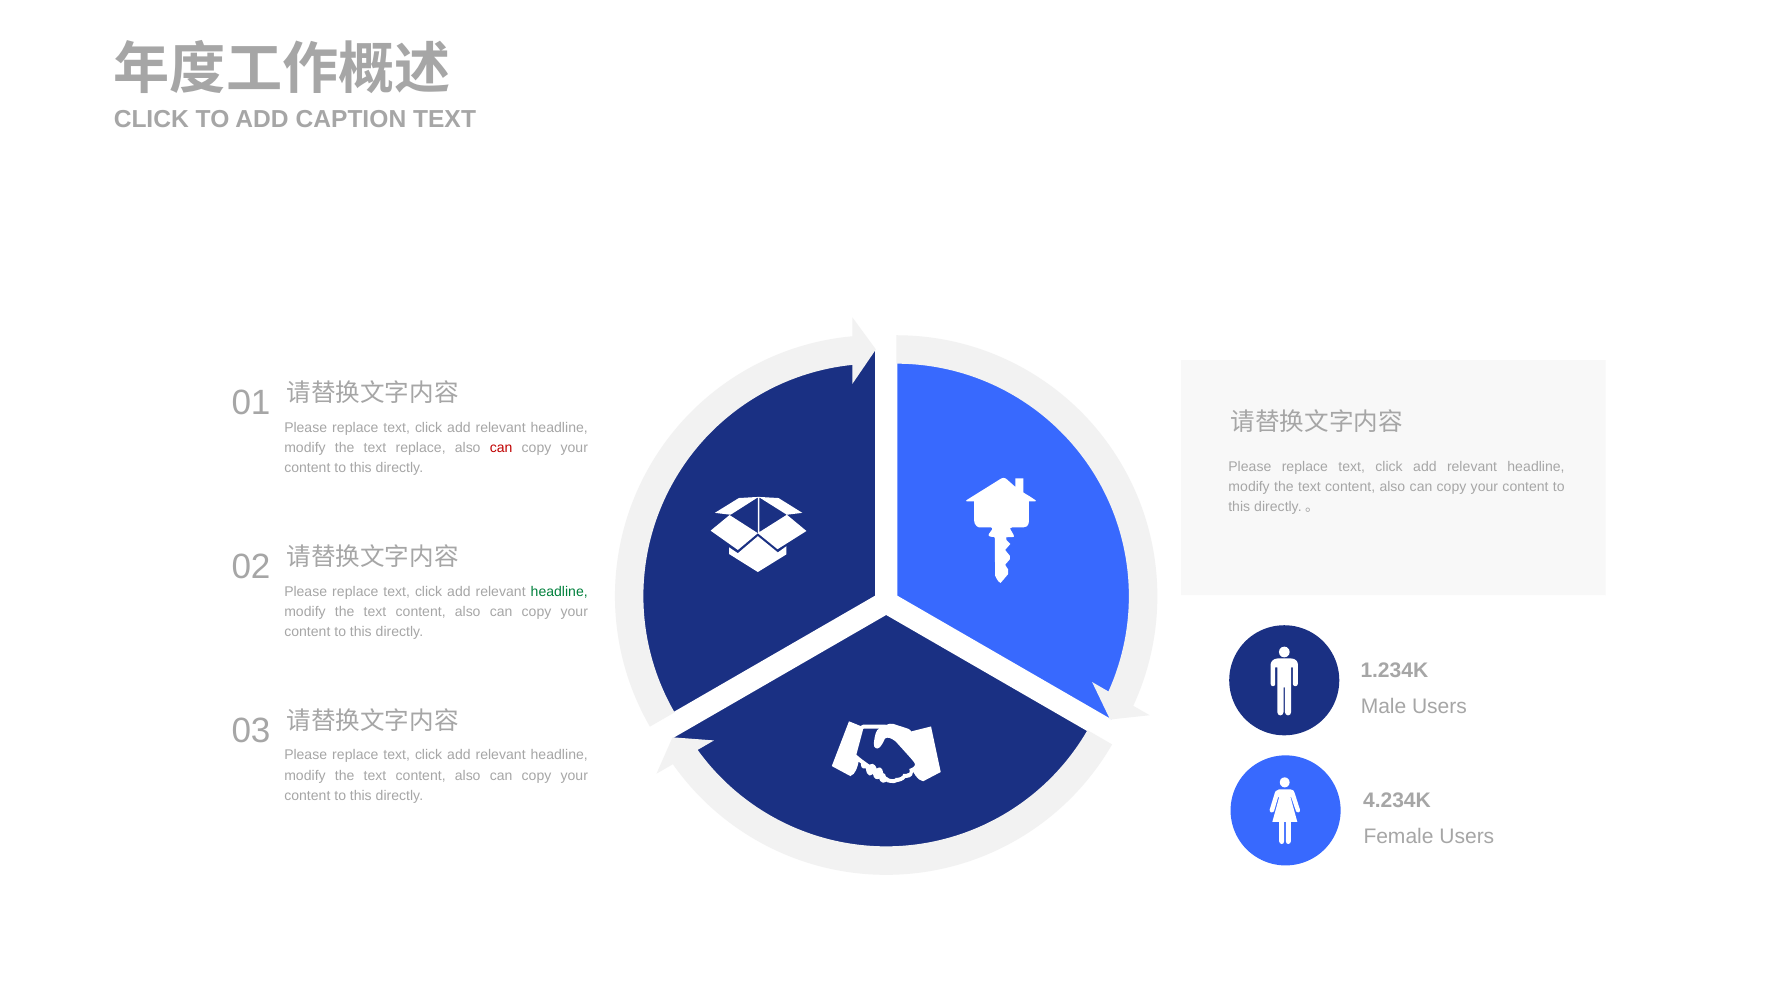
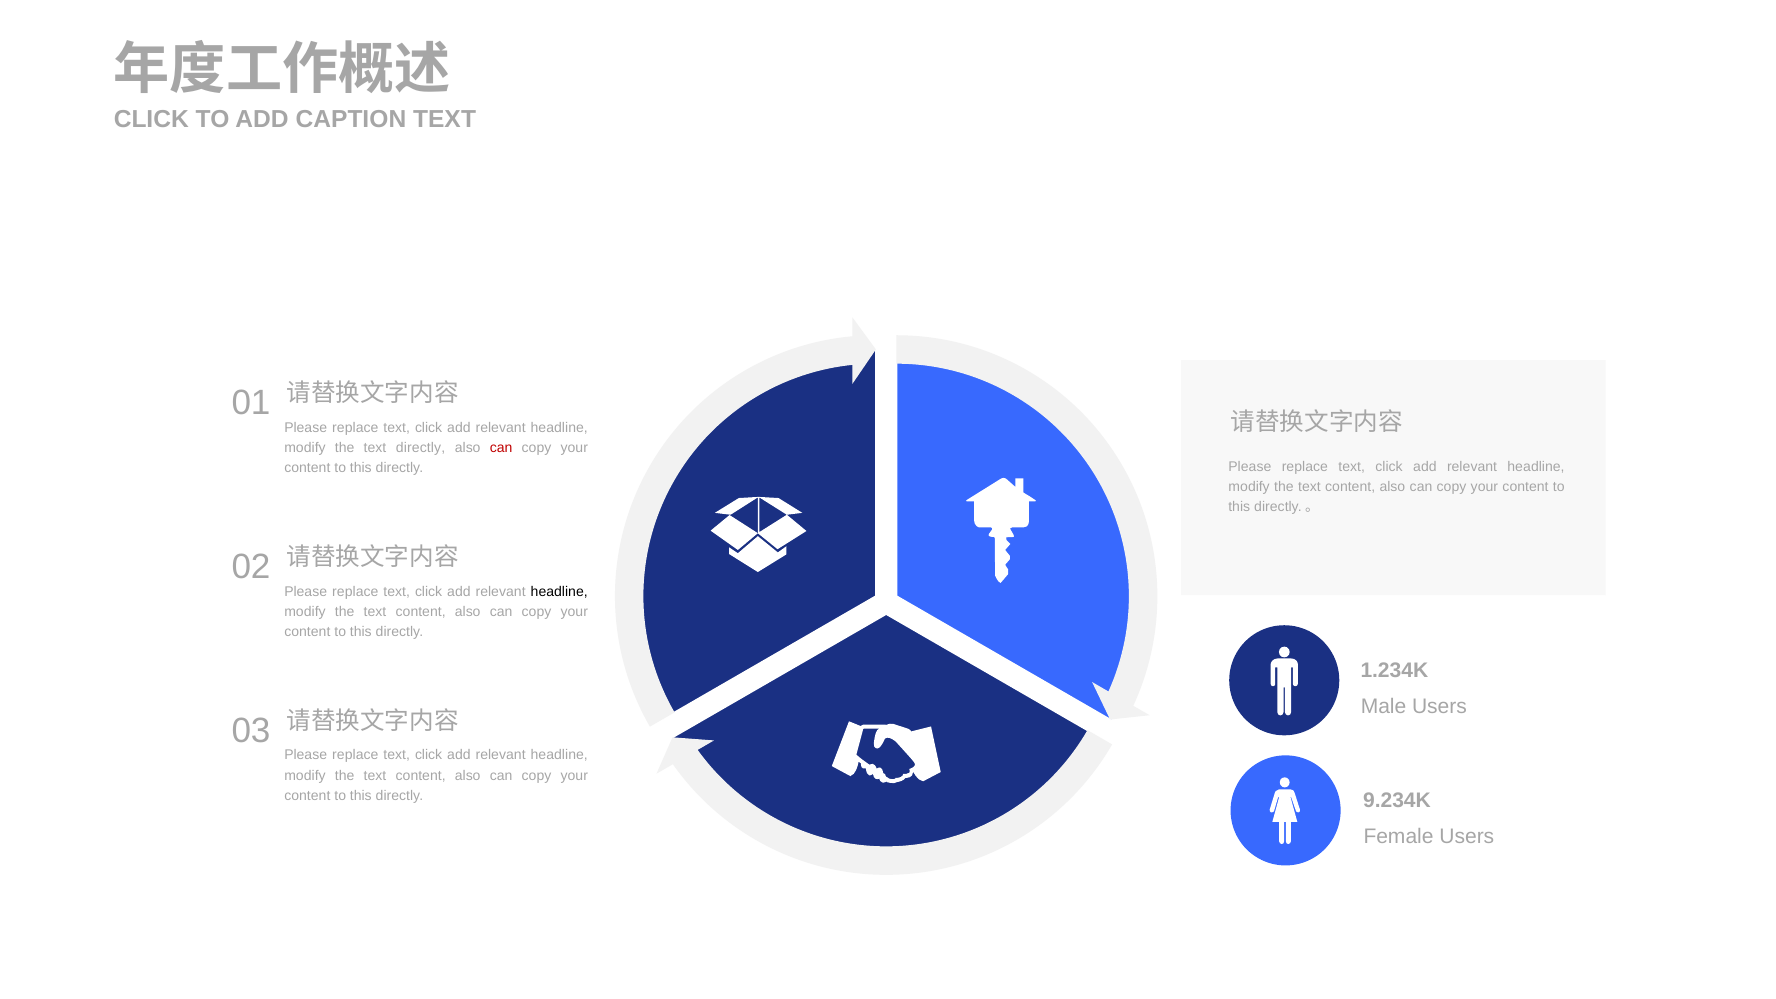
text replace: replace -> directly
headline at (559, 592) colour: green -> black
4.234K: 4.234K -> 9.234K
